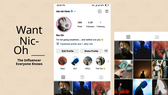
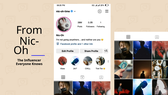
Want: Want -> From
